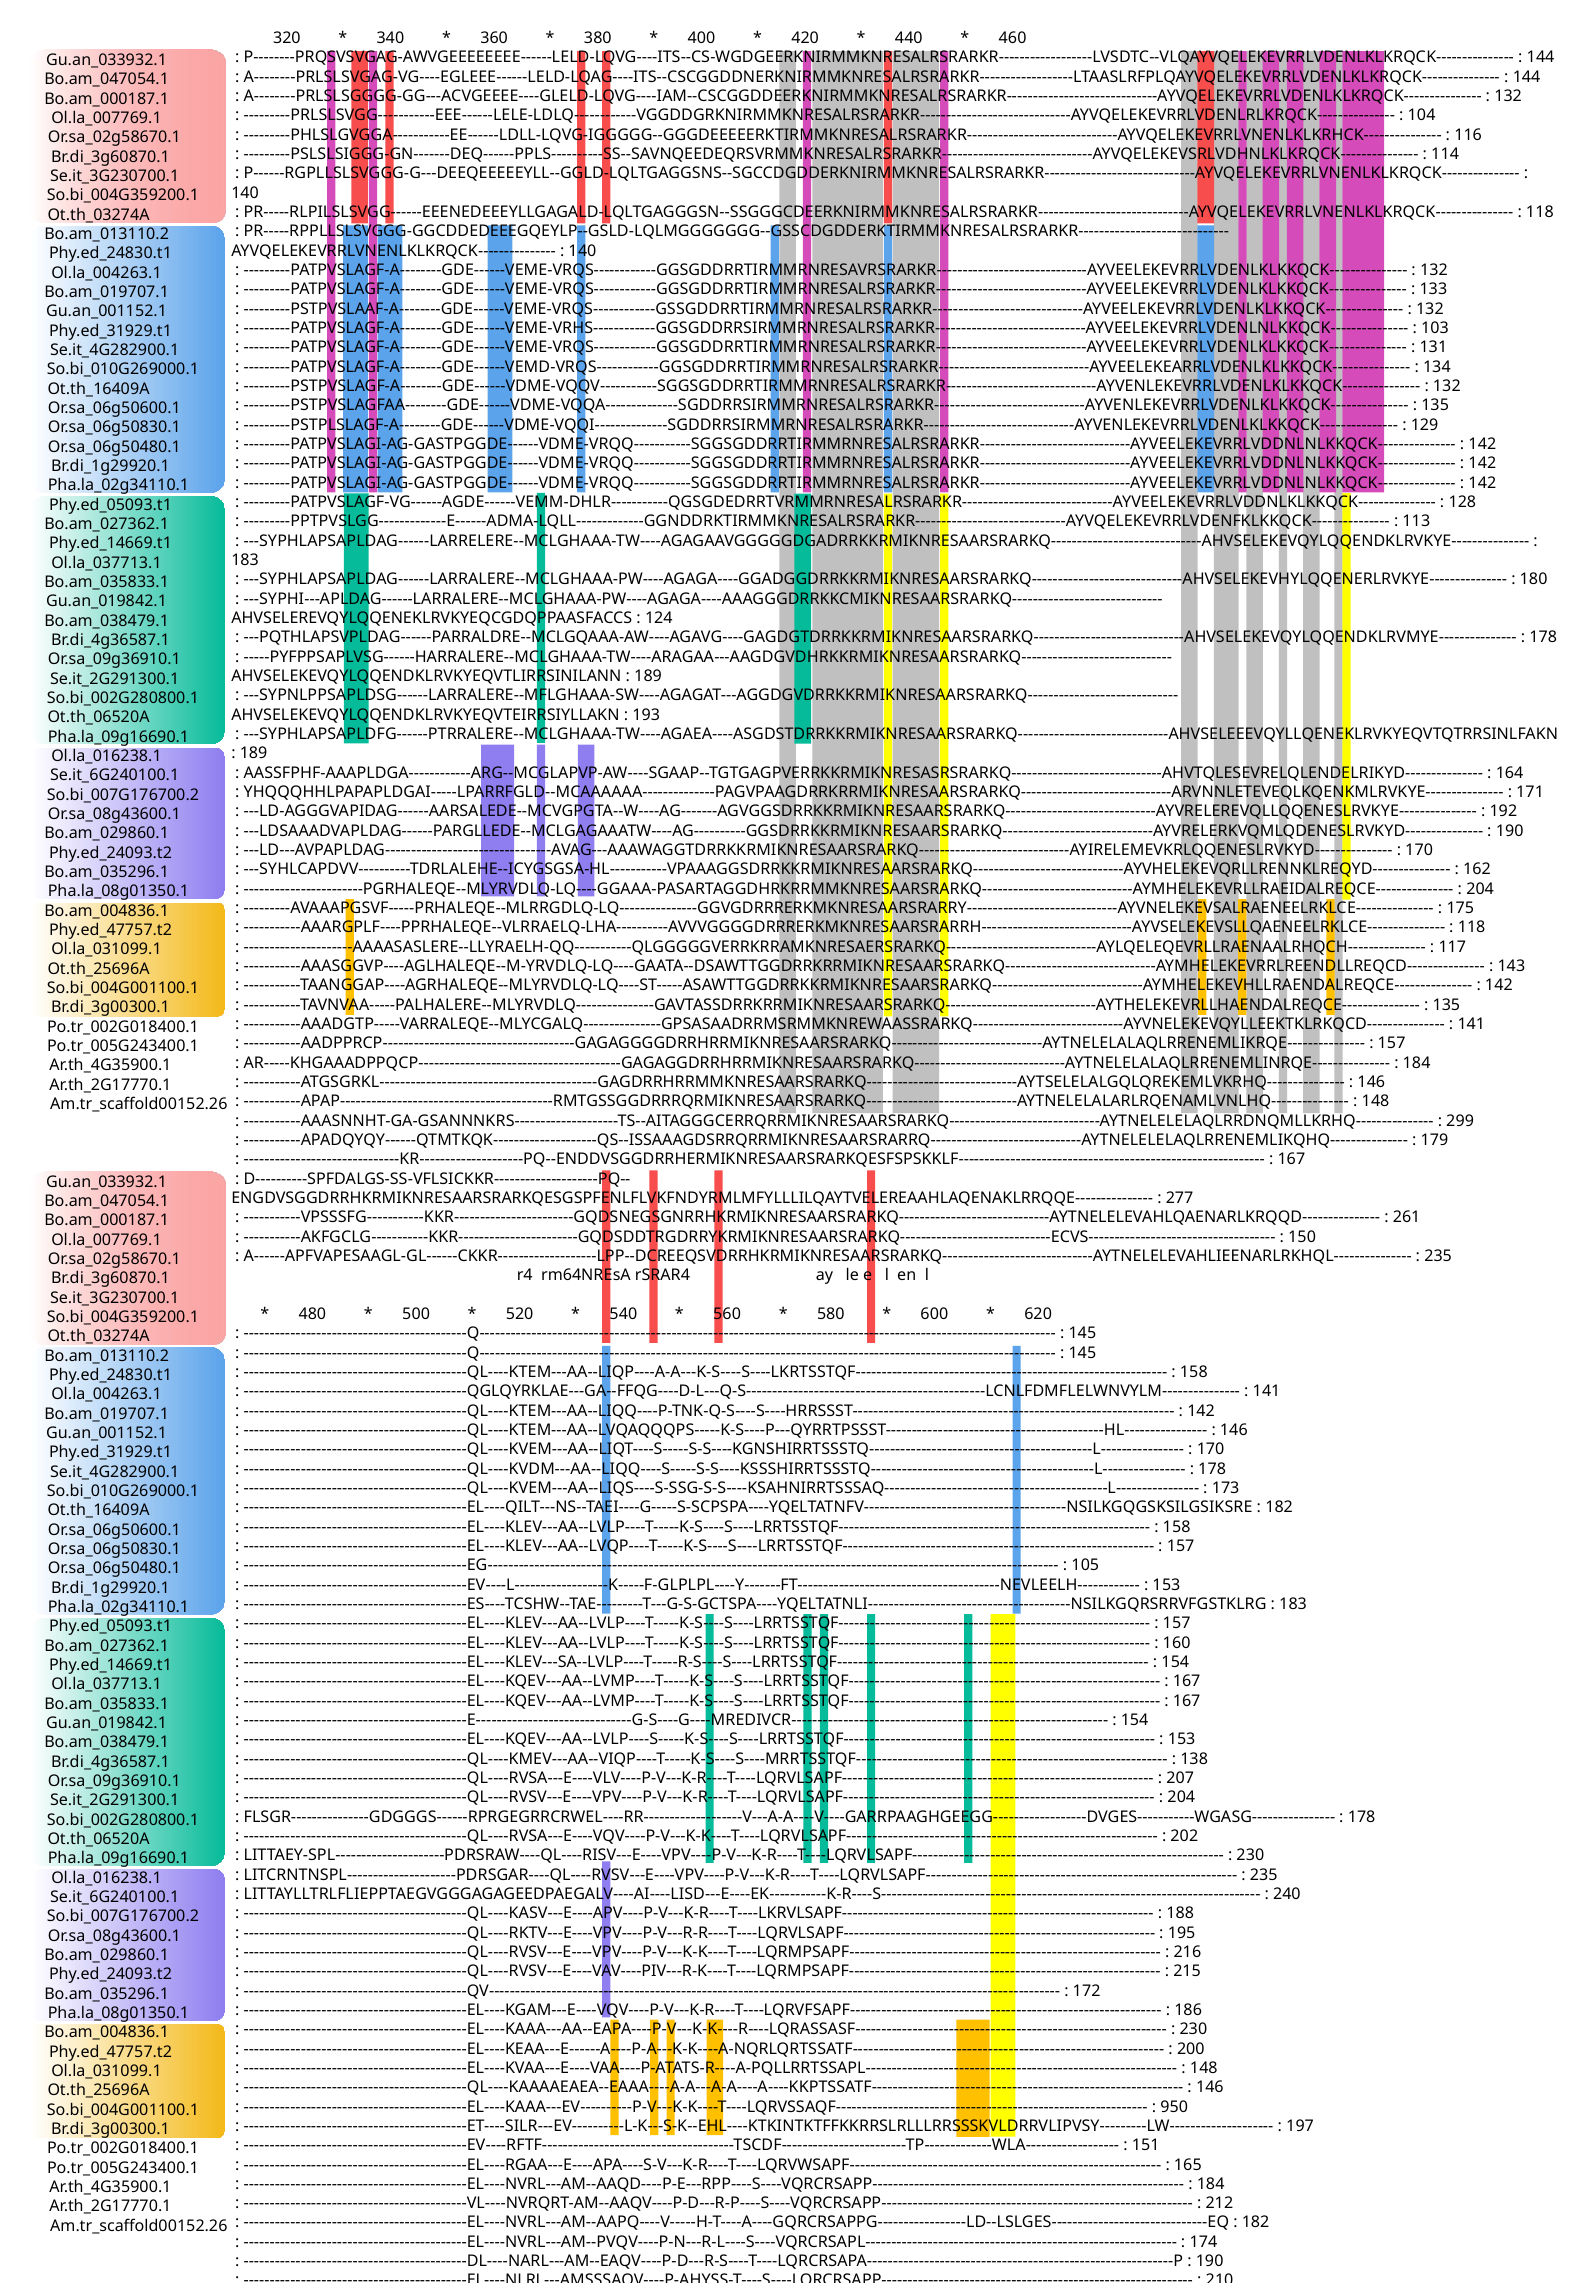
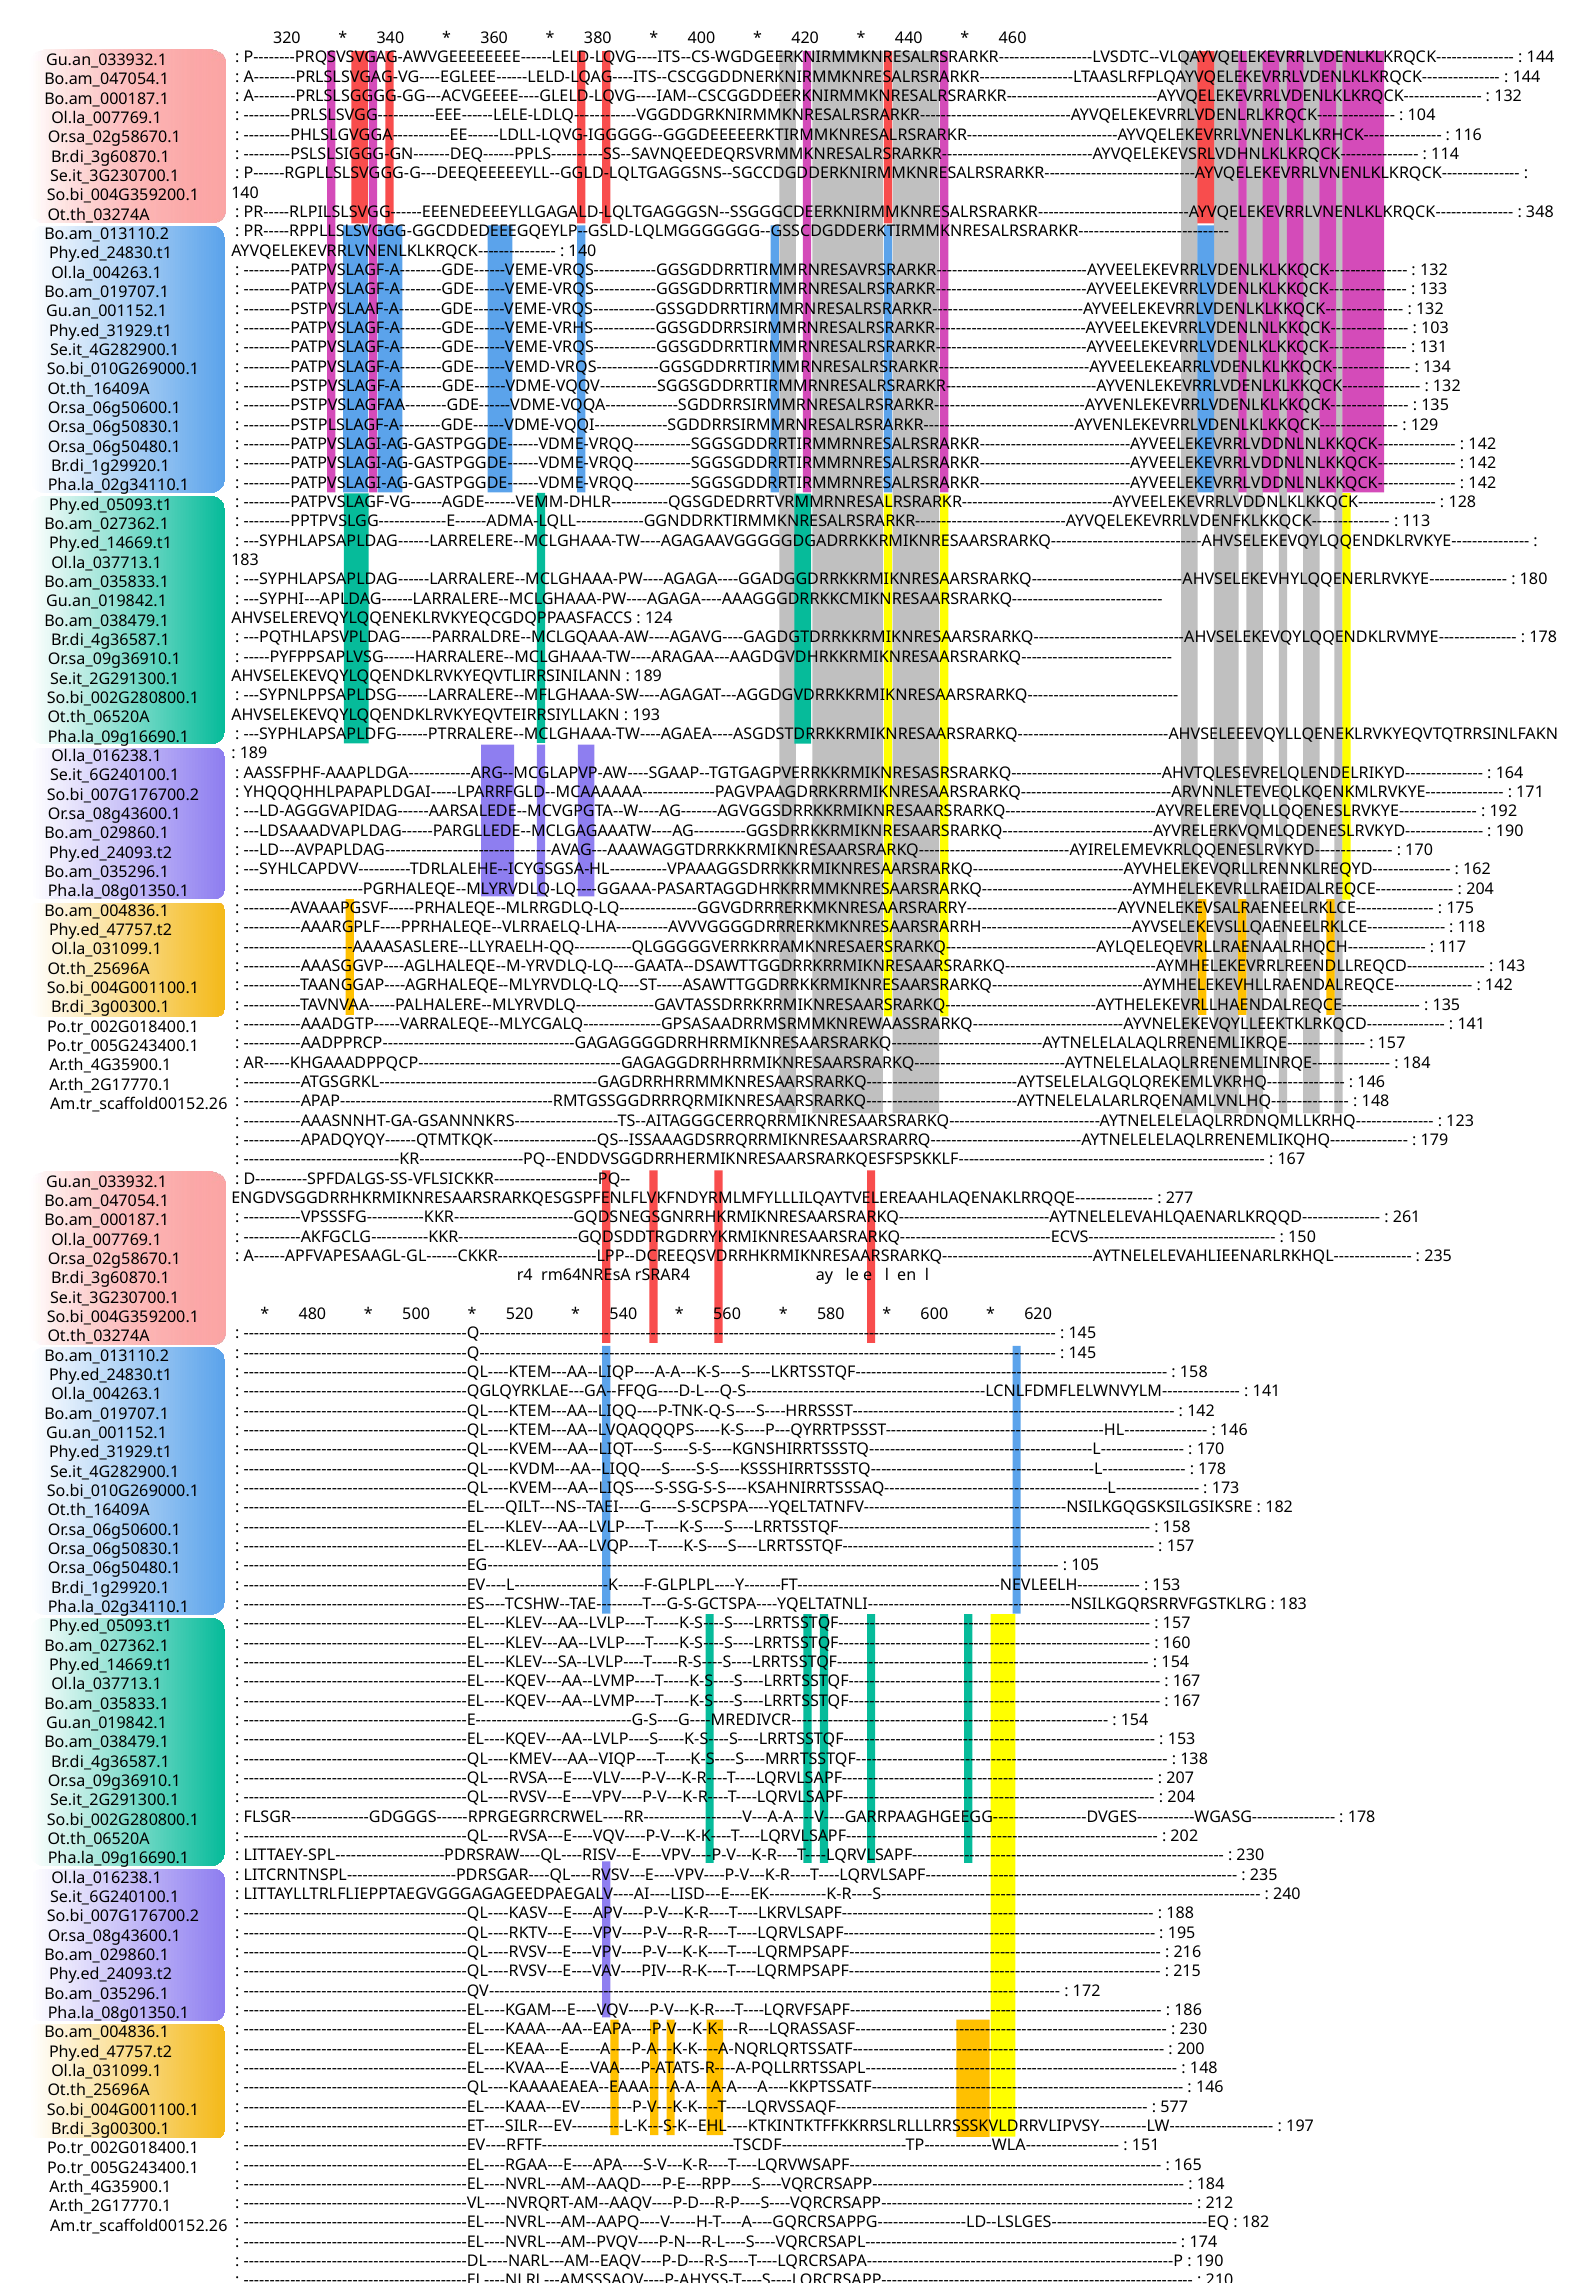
118 at (1540, 212): 118 -> 348
299: 299 -> 123
950: 950 -> 577
